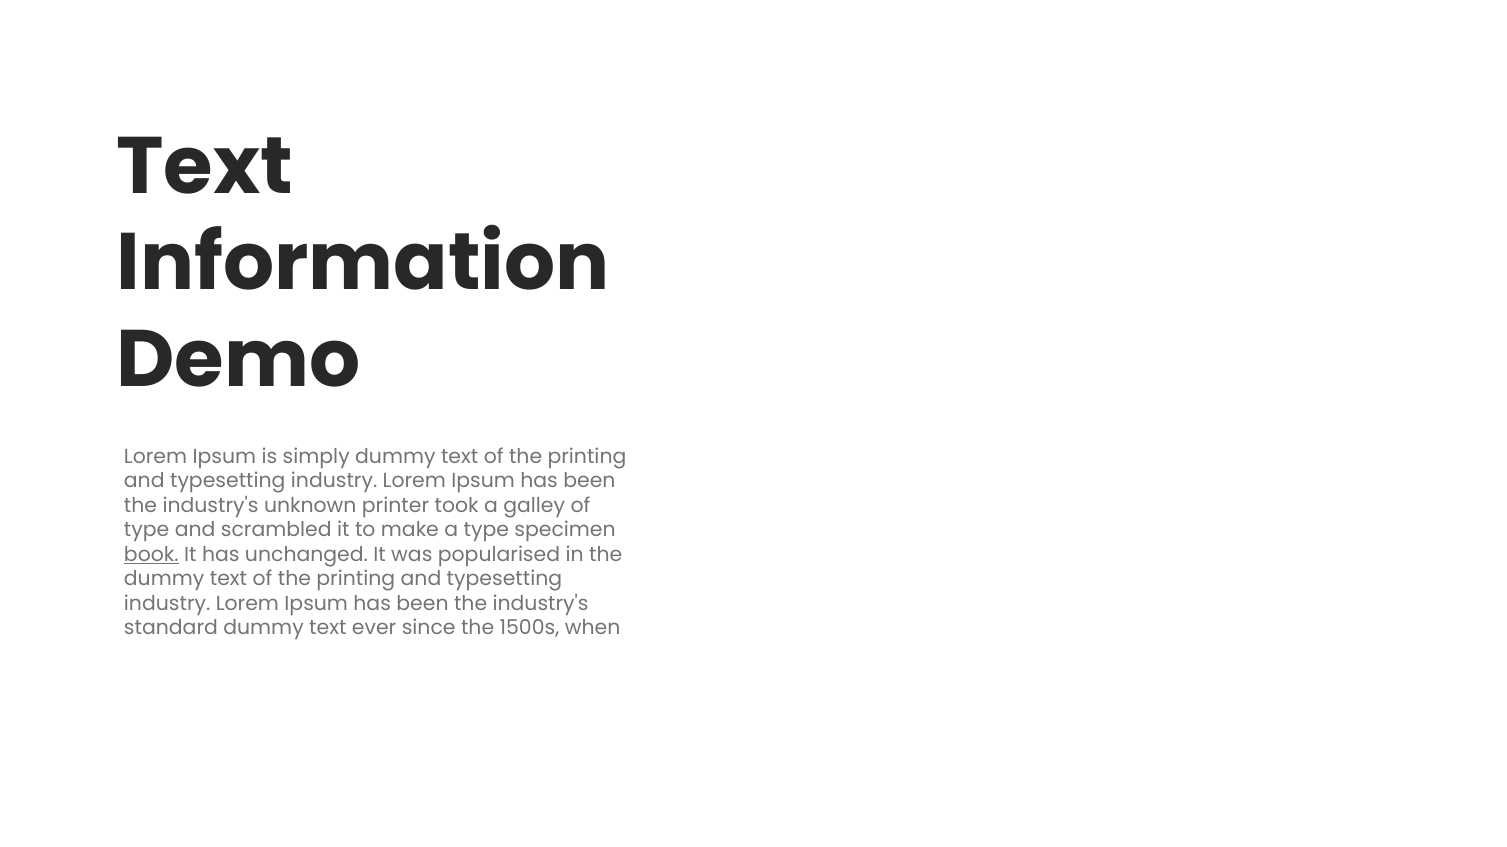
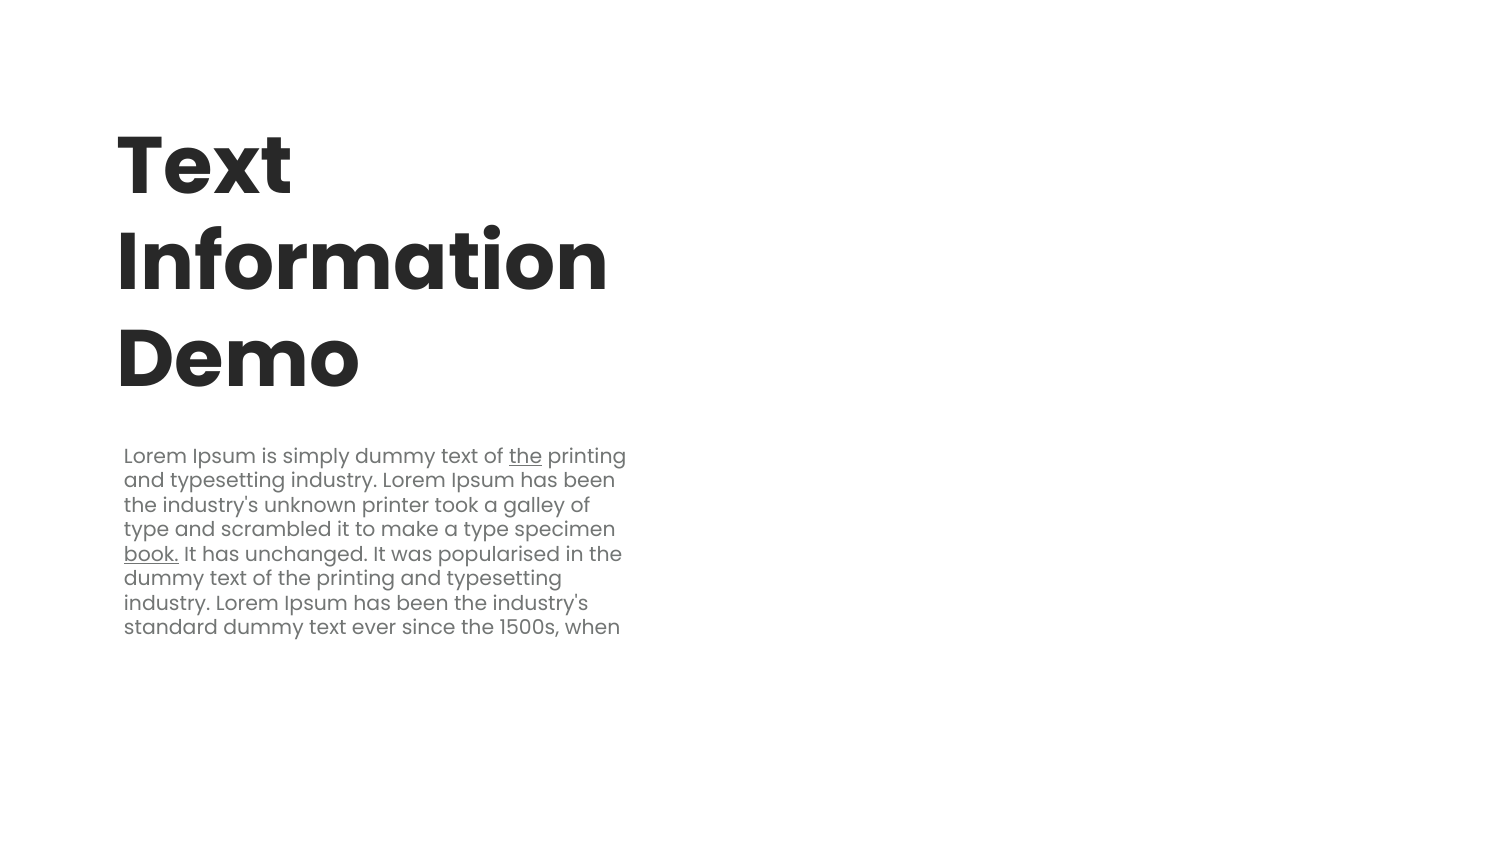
the at (526, 457) underline: none -> present
